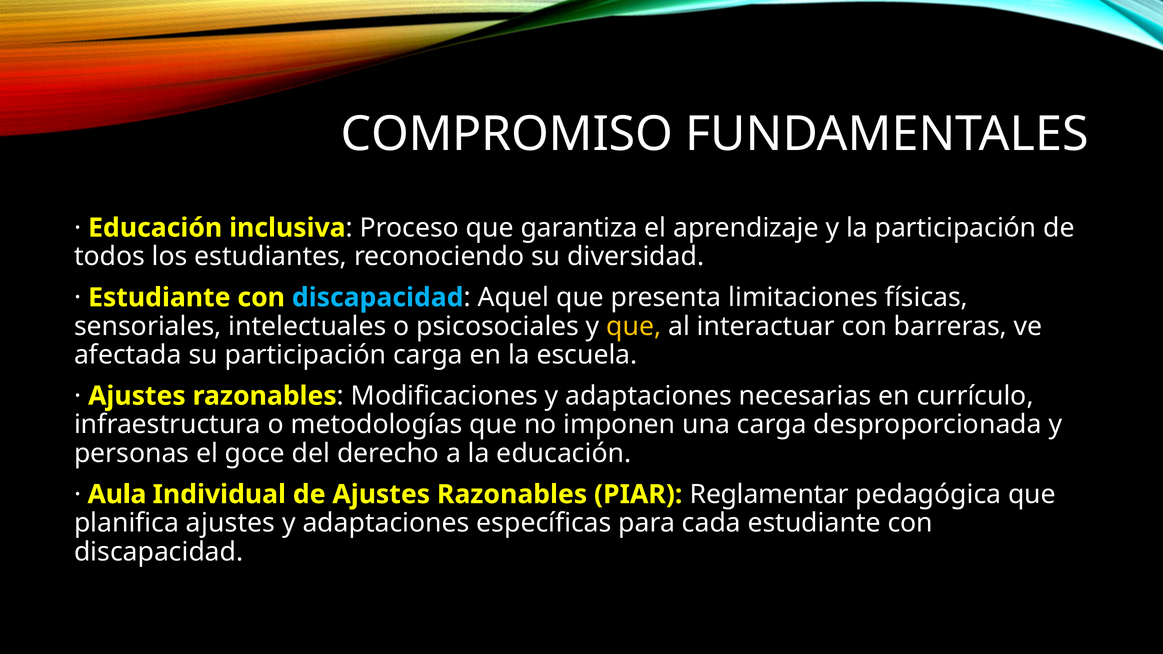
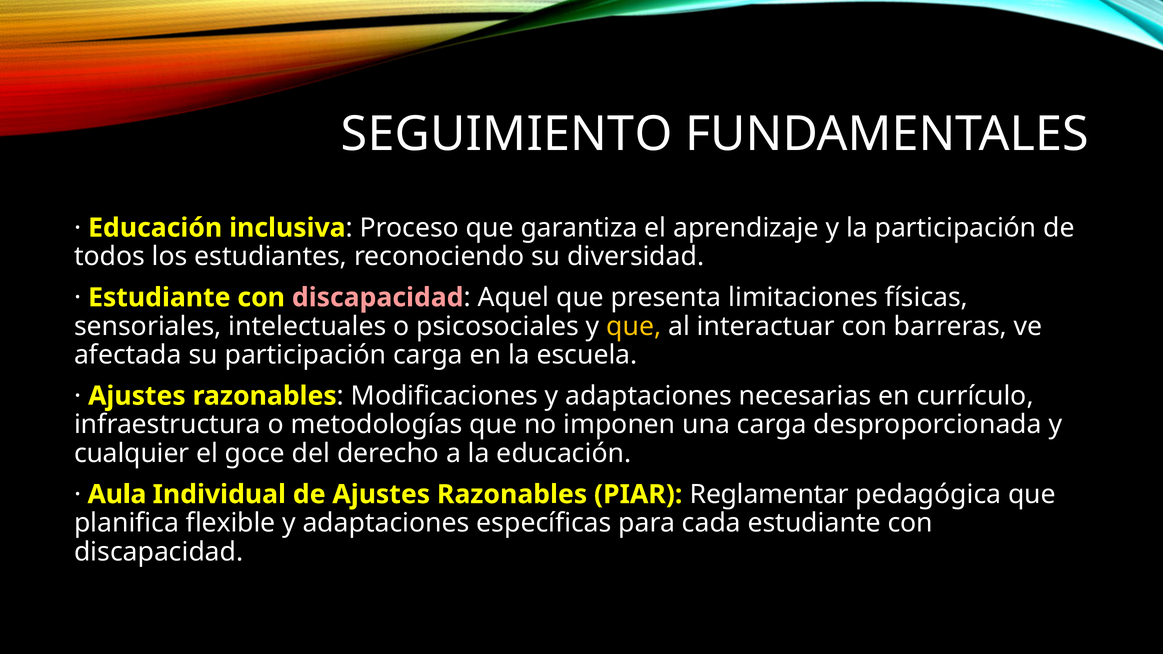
COMPROMISO: COMPROMISO -> SEGUIMIENTO
discapacidad at (378, 298) colour: light blue -> pink
personas: personas -> cualquier
planifica ajustes: ajustes -> flexible
